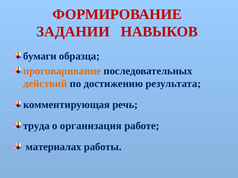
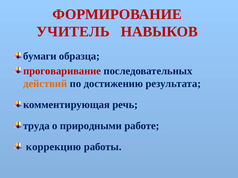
ЗАДАНИИ: ЗАДАНИИ -> УЧИТЕЛЬ
проговаривание colour: orange -> red
организация: организация -> природными
материалах: материалах -> коррекцию
